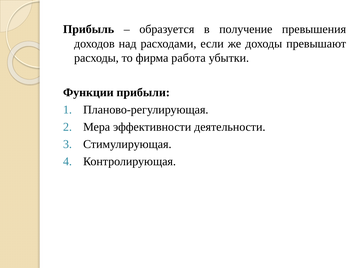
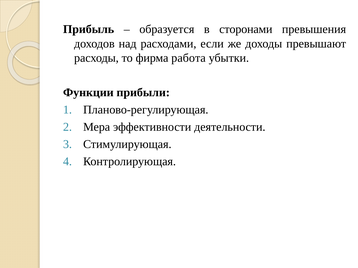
получение: получение -> сторонами
